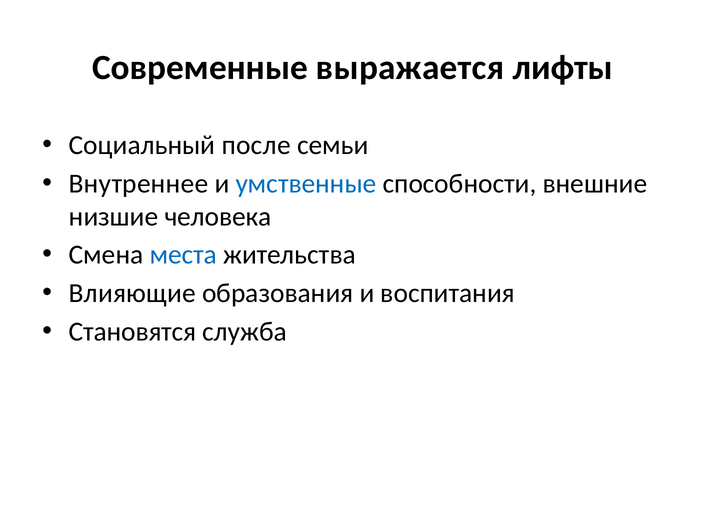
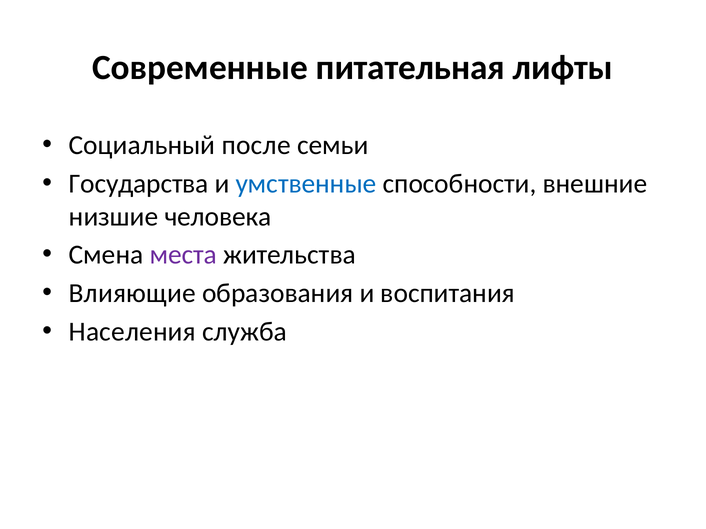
выражается: выражается -> питательная
Внутреннее: Внутреннее -> Государства
места colour: blue -> purple
Становятся: Становятся -> Населения
